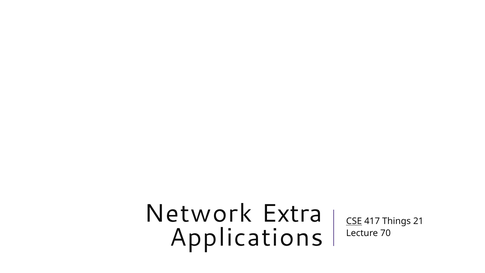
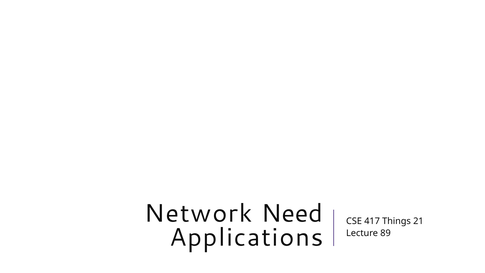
Extra: Extra -> Need
CSE underline: present -> none
70: 70 -> 89
